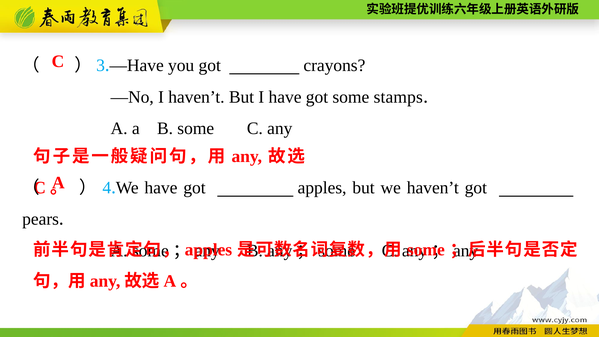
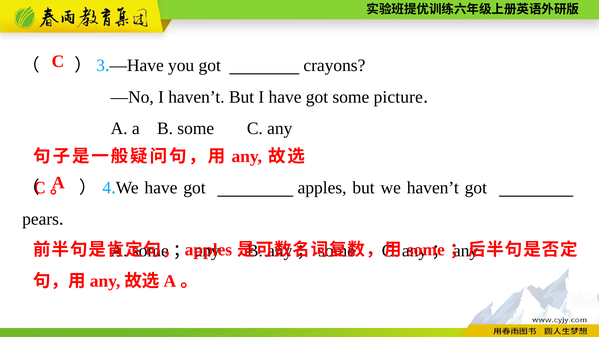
stamps: stamps -> picture
